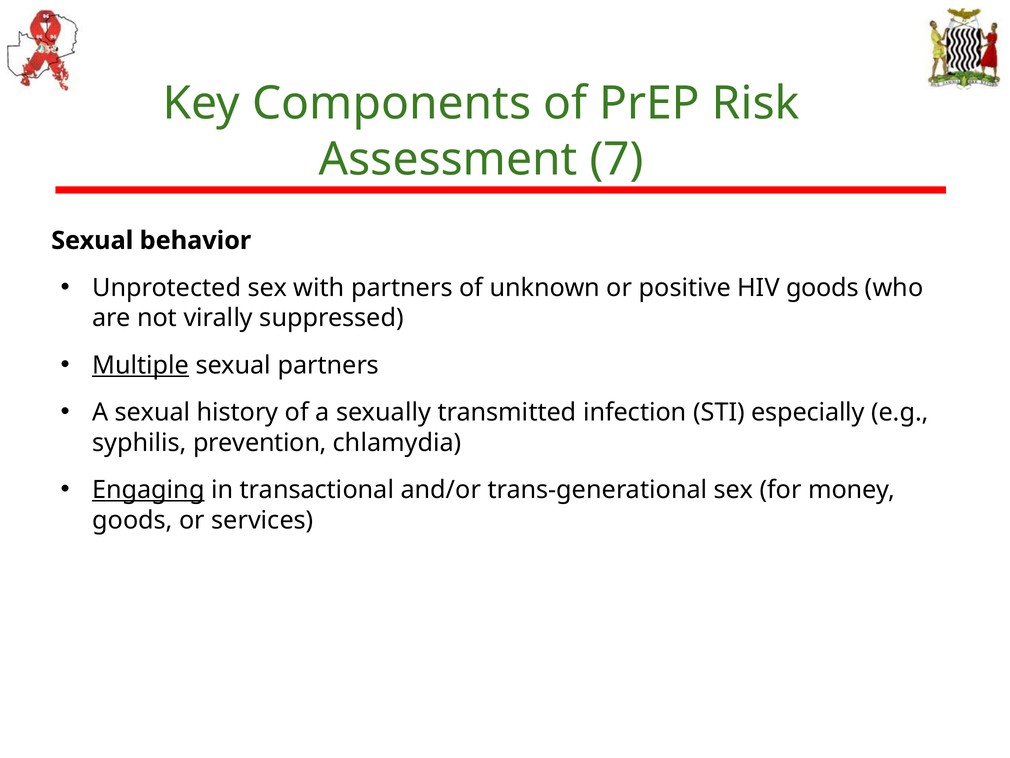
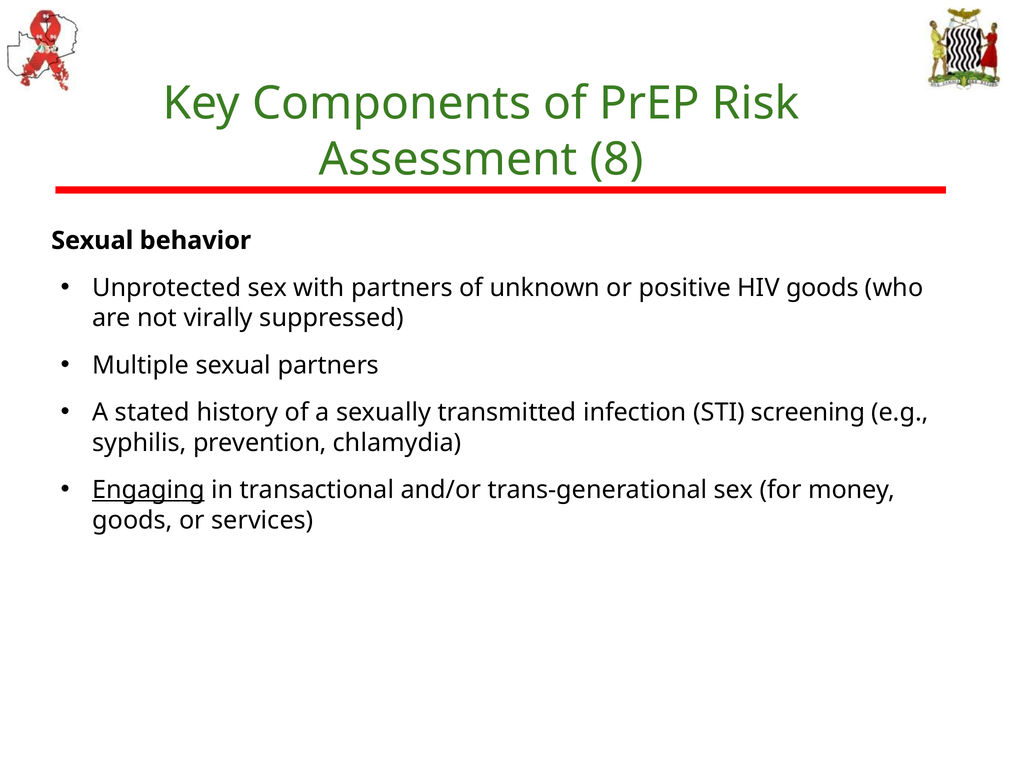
7: 7 -> 8
Multiple underline: present -> none
A sexual: sexual -> stated
especially: especially -> screening
